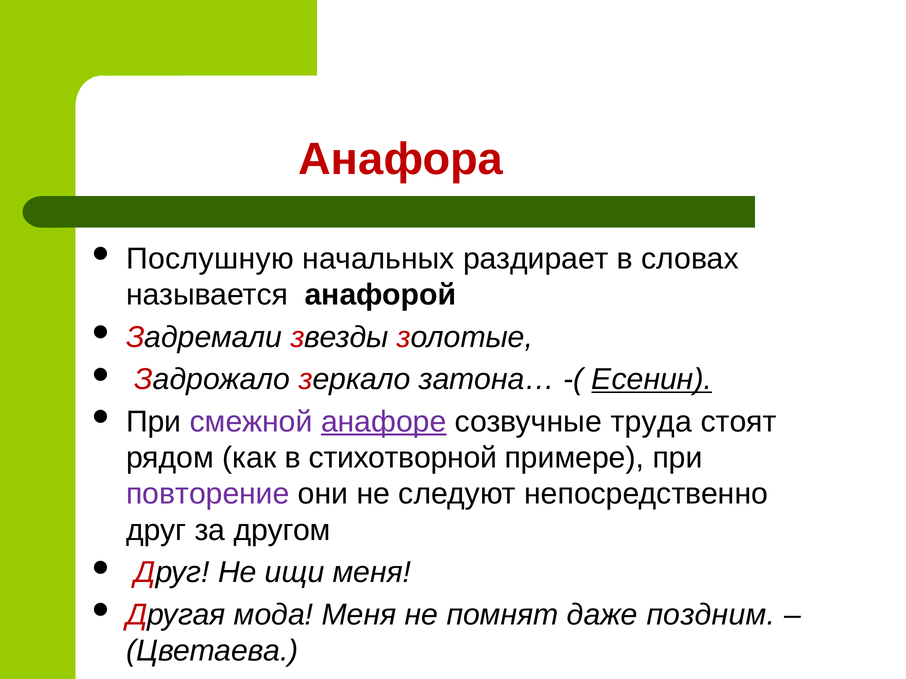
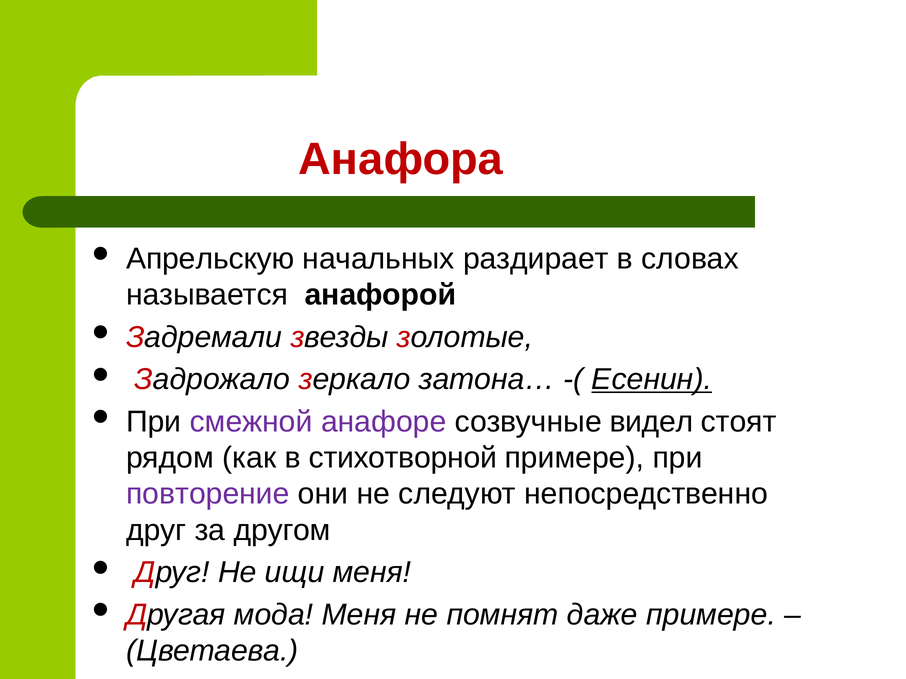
Послушную: Послушную -> Апрельскую
анафоре underline: present -> none
труда: труда -> видел
даже поздним: поздним -> примере
